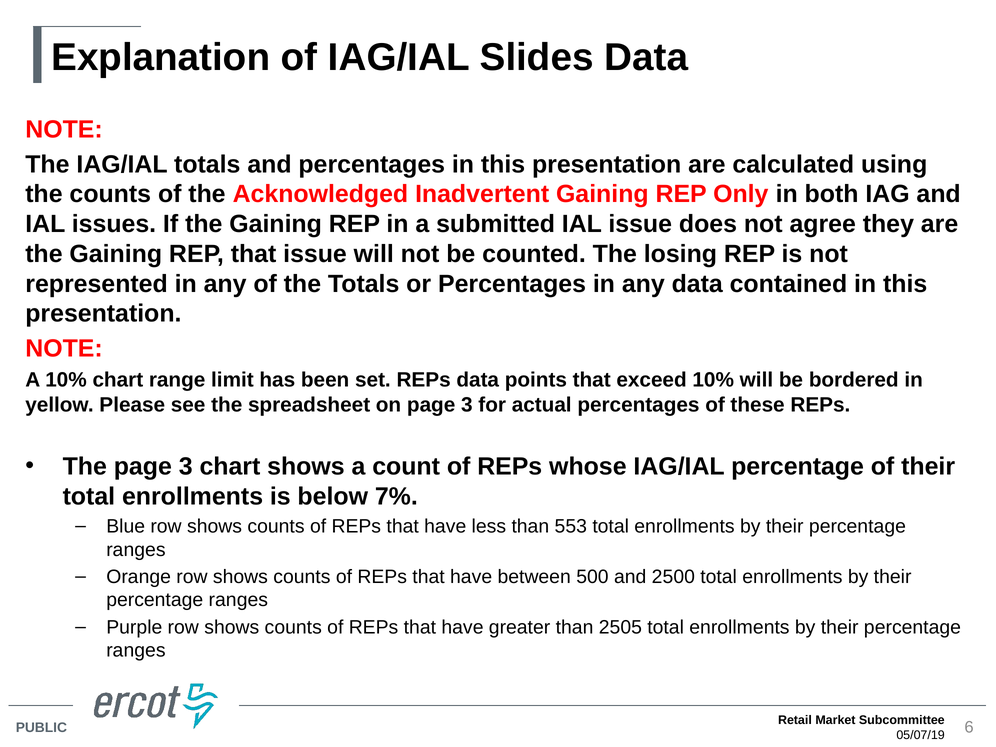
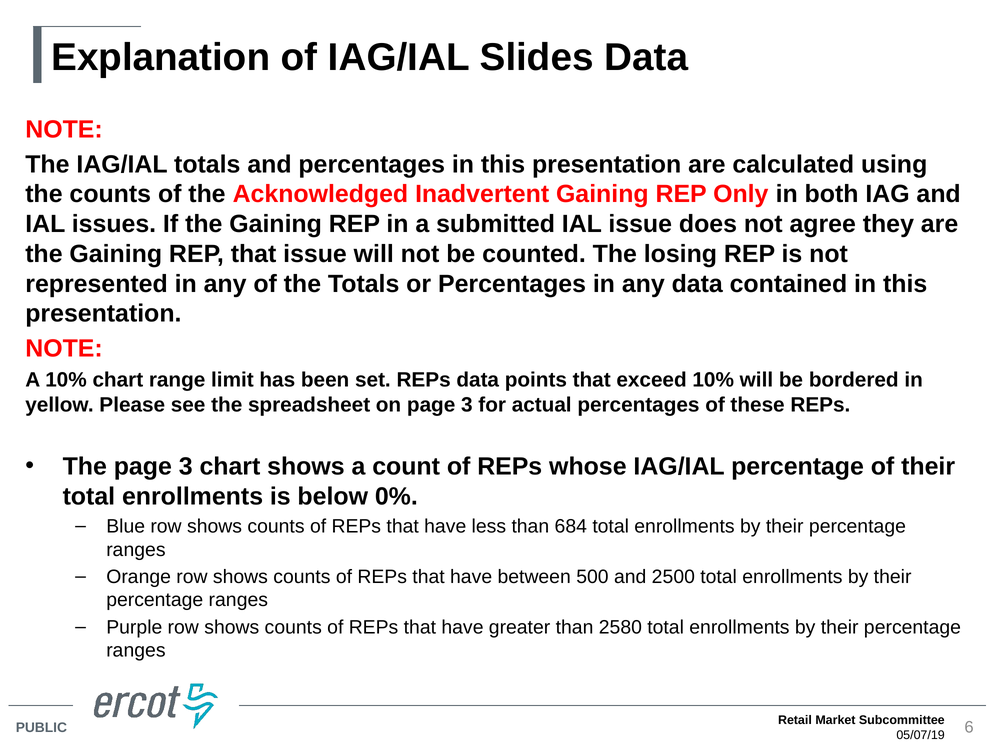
7%: 7% -> 0%
553: 553 -> 684
2505: 2505 -> 2580
